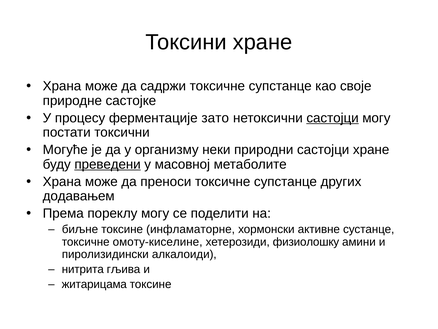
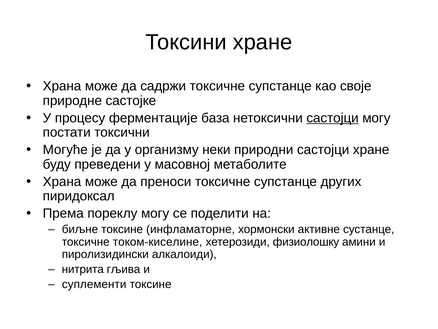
зато: зато -> база
преведени underline: present -> none
додавањем: додавањем -> пиридоксал
омоту-киселине: омоту-киселине -> током-киселине
житарицама: житарицама -> суплементи
